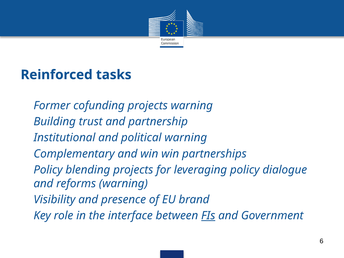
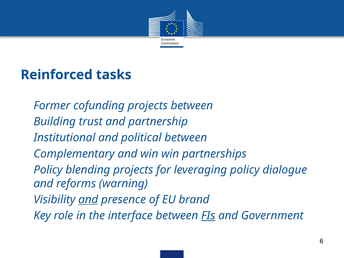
projects warning: warning -> between
political warning: warning -> between
and at (88, 200) underline: none -> present
